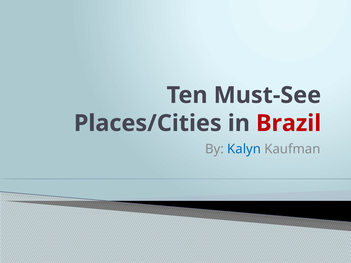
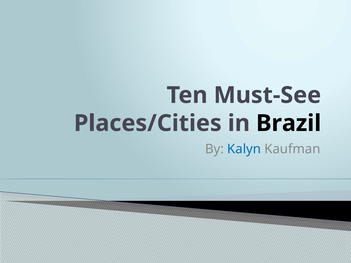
Brazil colour: red -> black
